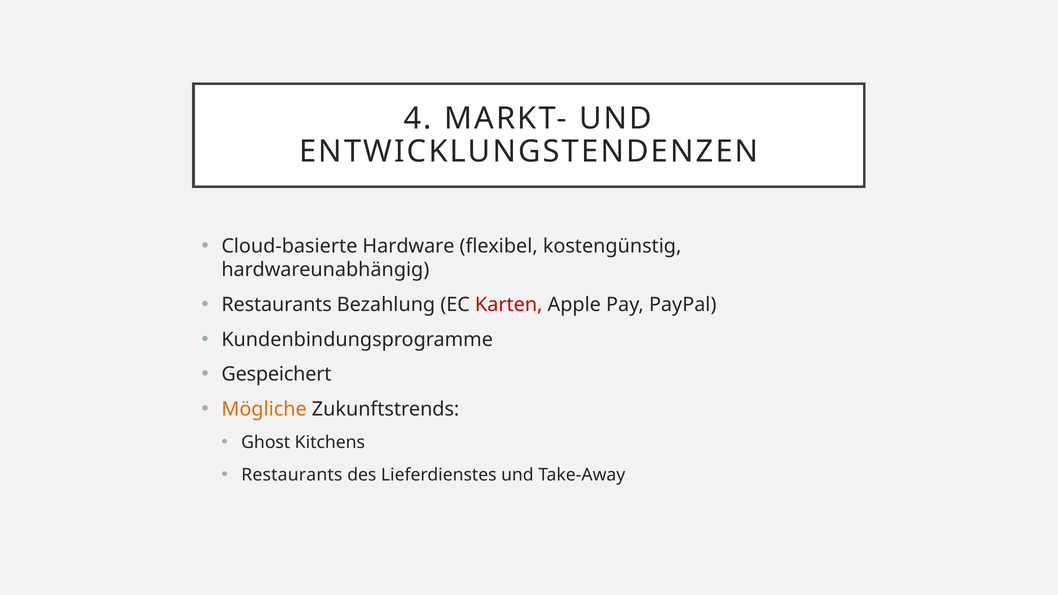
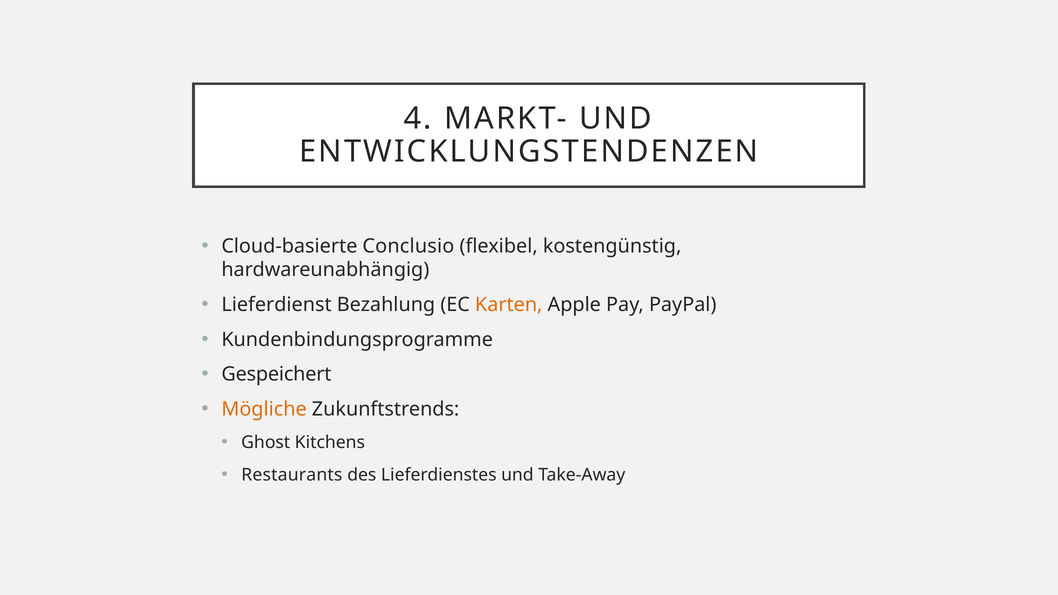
Hardware: Hardware -> Conclusio
Restaurants at (277, 305): Restaurants -> Lieferdienst
Karten colour: red -> orange
